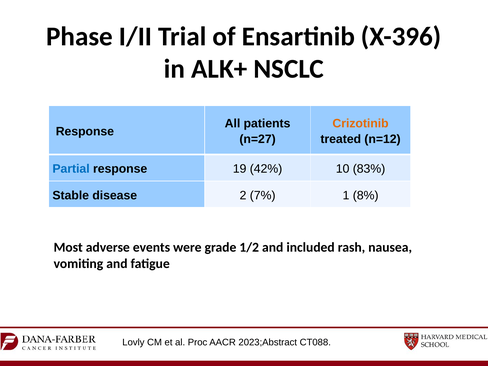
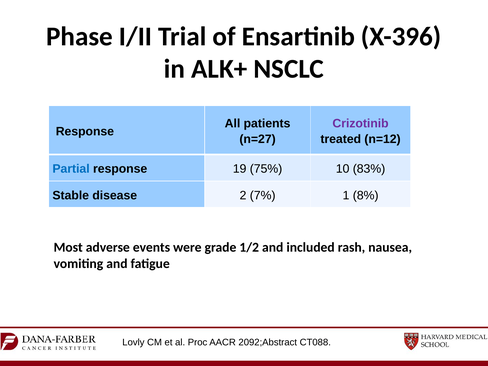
Crizotinib colour: orange -> purple
42%: 42% -> 75%
2023;Abstract: 2023;Abstract -> 2092;Abstract
